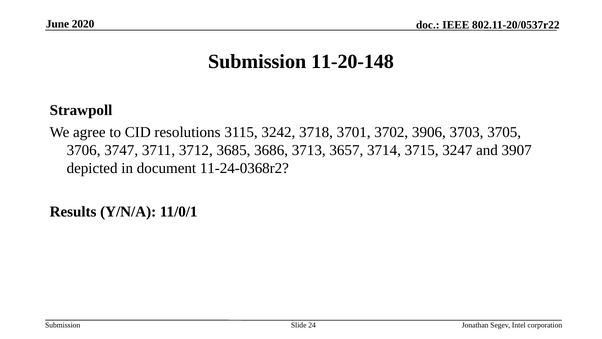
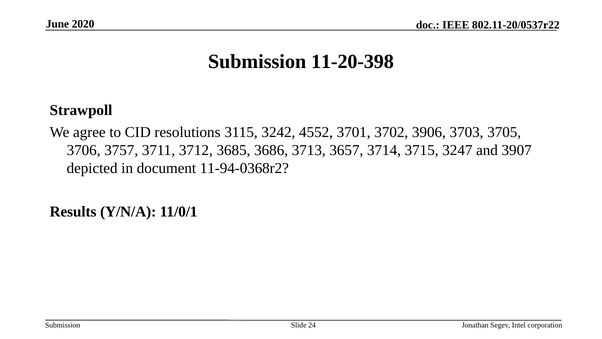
11-20-148: 11-20-148 -> 11-20-398
3718: 3718 -> 4552
3747: 3747 -> 3757
11-24-0368r2: 11-24-0368r2 -> 11-94-0368r2
